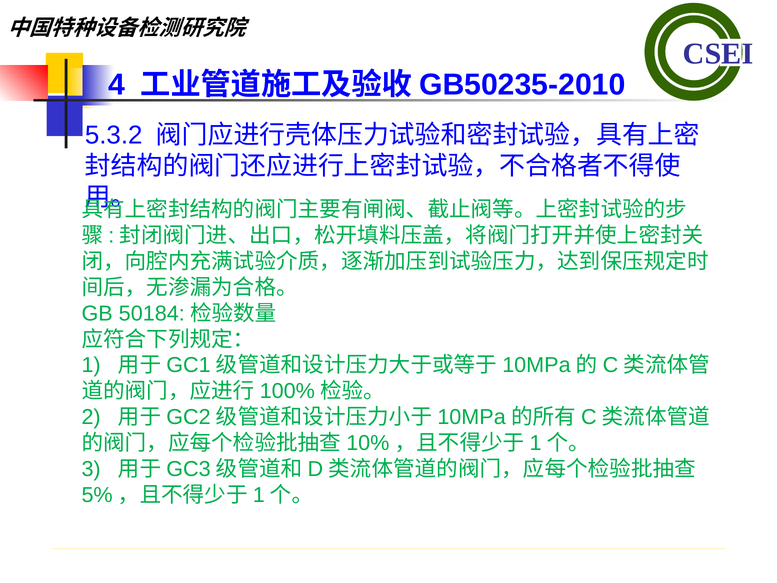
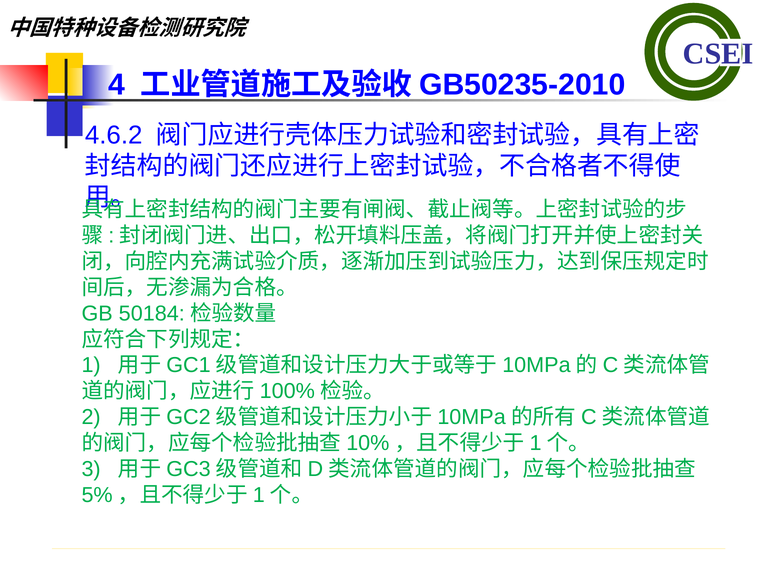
5.3.2: 5.3.2 -> 4.6.2
